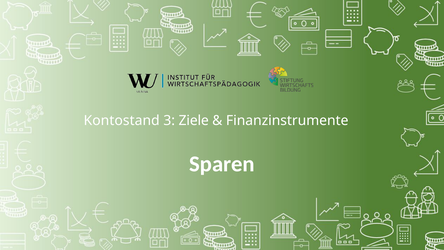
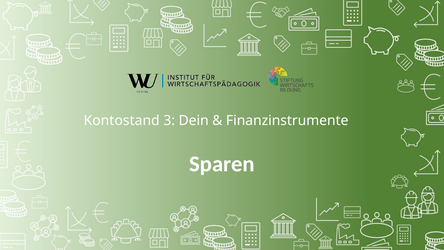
Ziele: Ziele -> Dein
